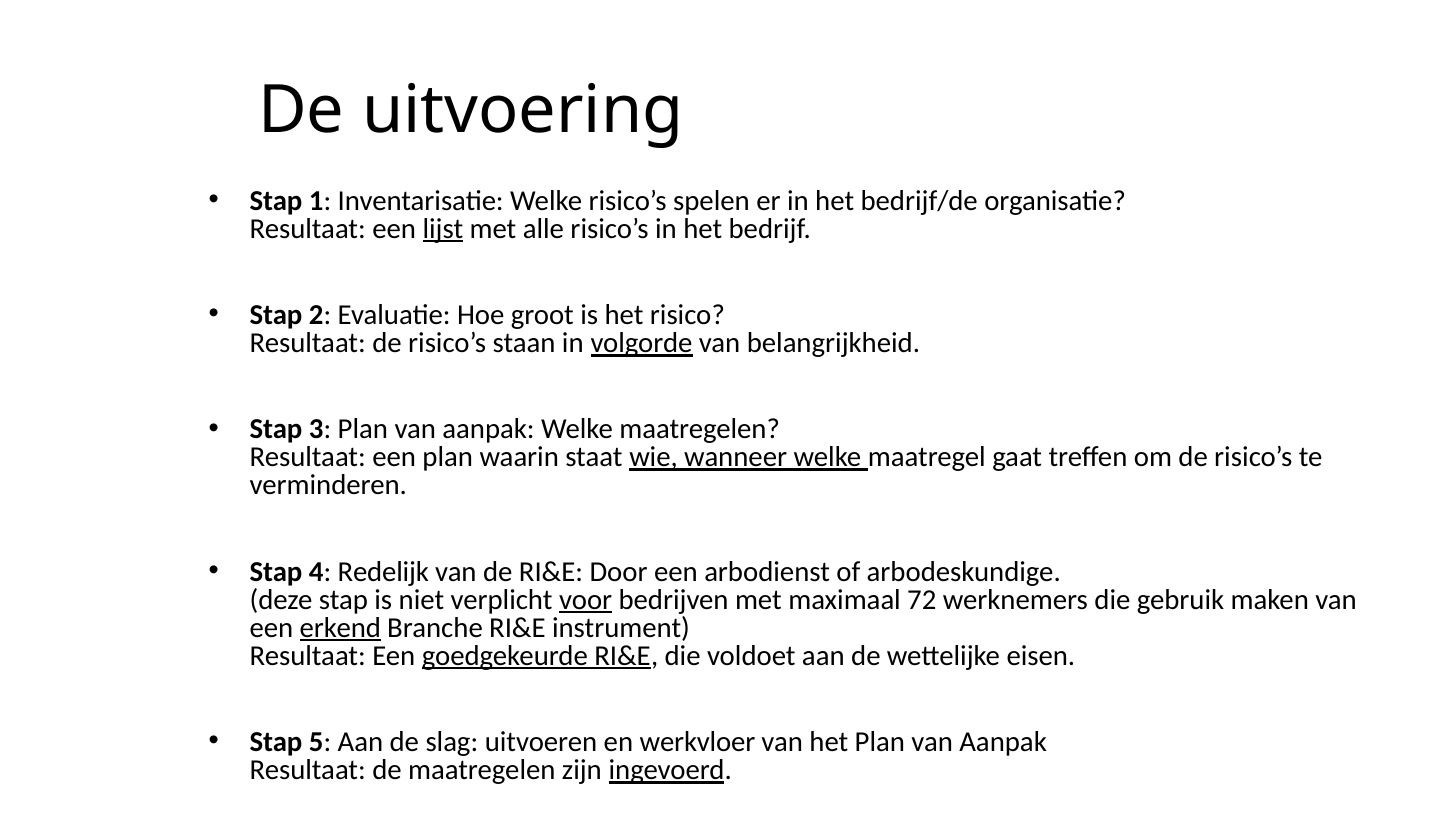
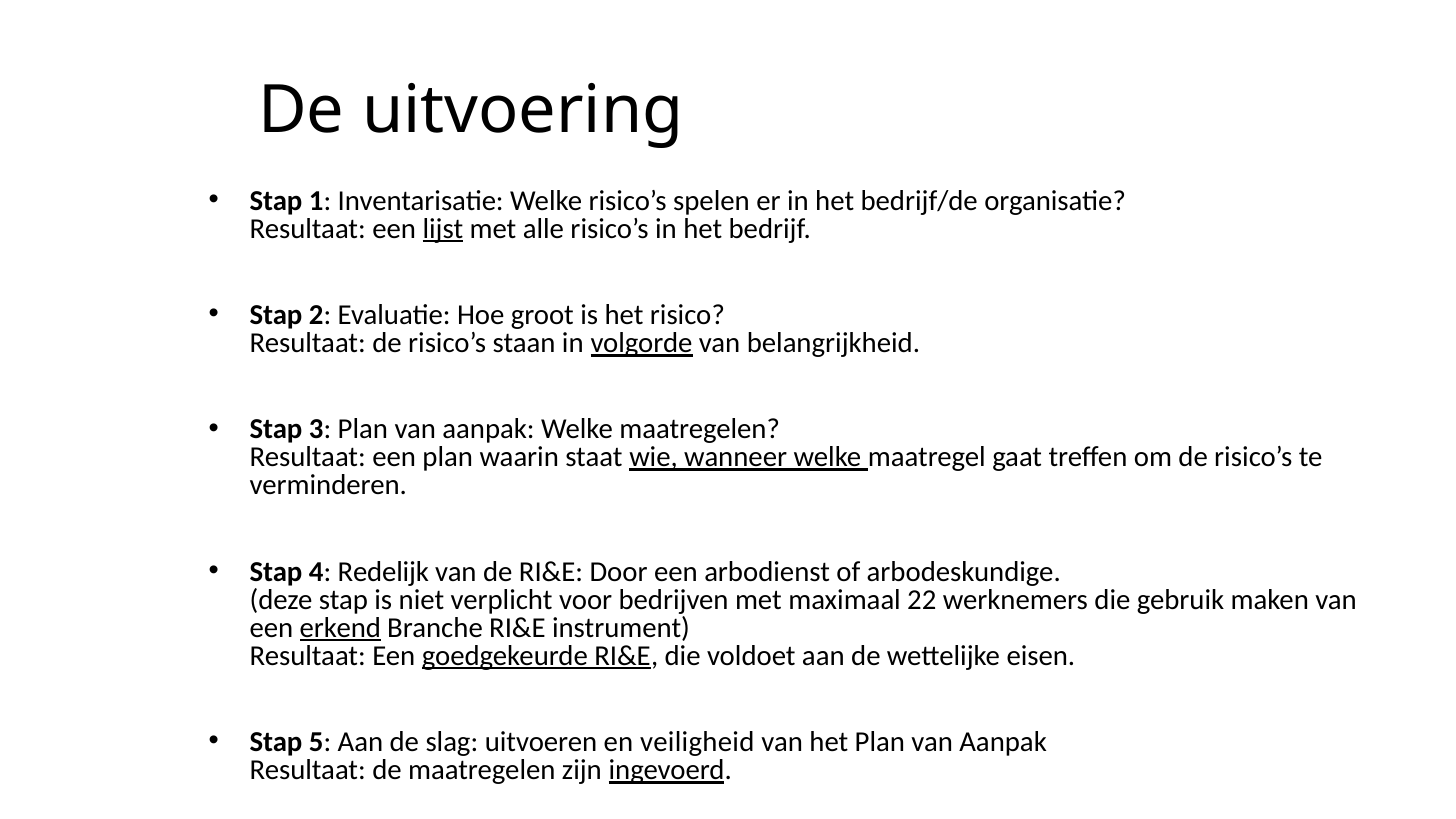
voor underline: present -> none
72: 72 -> 22
werkvloer: werkvloer -> veiligheid
